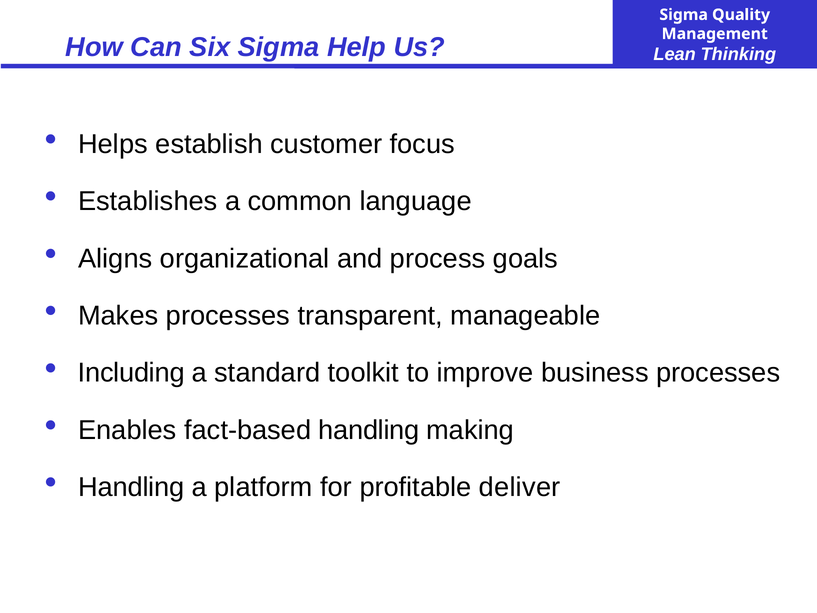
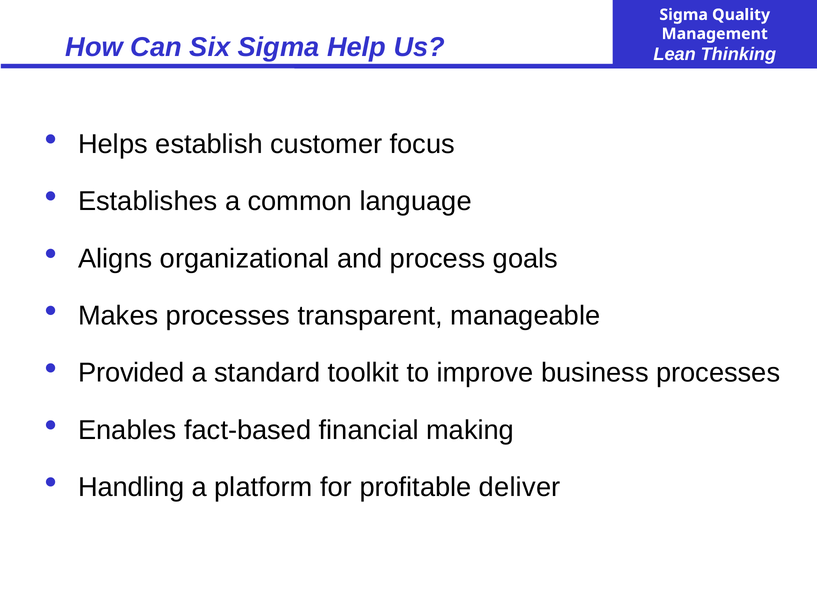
Including: Including -> Provided
fact-based handling: handling -> financial
